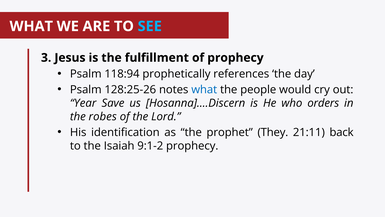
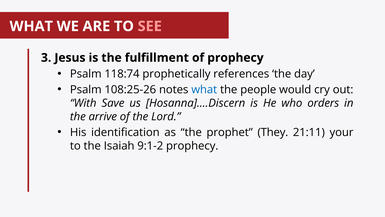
SEE colour: light blue -> pink
118:94: 118:94 -> 118:74
128:25-26: 128:25-26 -> 108:25-26
Year: Year -> With
robes: robes -> arrive
back: back -> your
